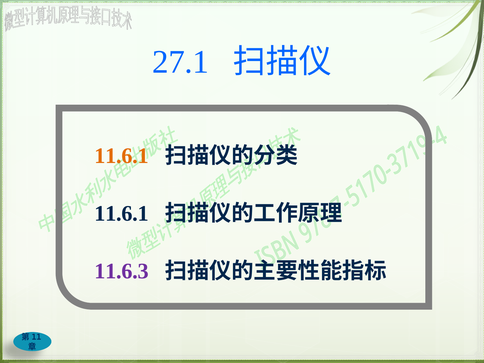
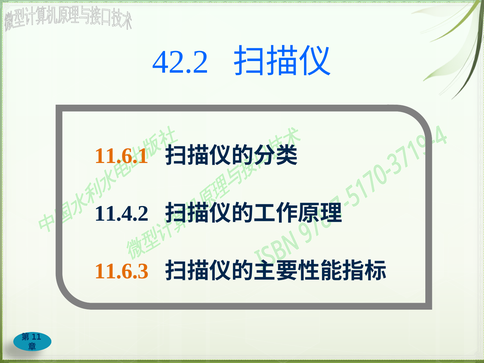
27.1: 27.1 -> 42.2
11.6.1 at (121, 214): 11.6.1 -> 11.4.2
11.6.3 colour: purple -> orange
